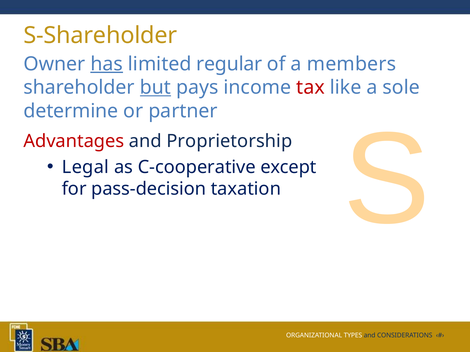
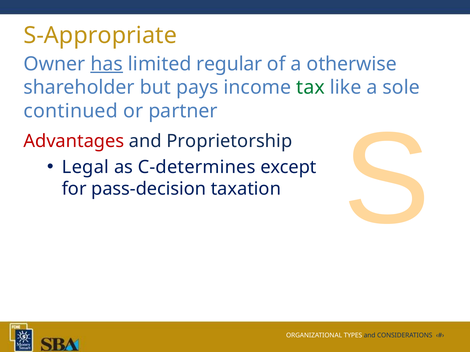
S-Shareholder: S-Shareholder -> S-Appropriate
members: members -> otherwise
but underline: present -> none
tax colour: red -> green
determine: determine -> continued
C-cooperative: C-cooperative -> C-determines
